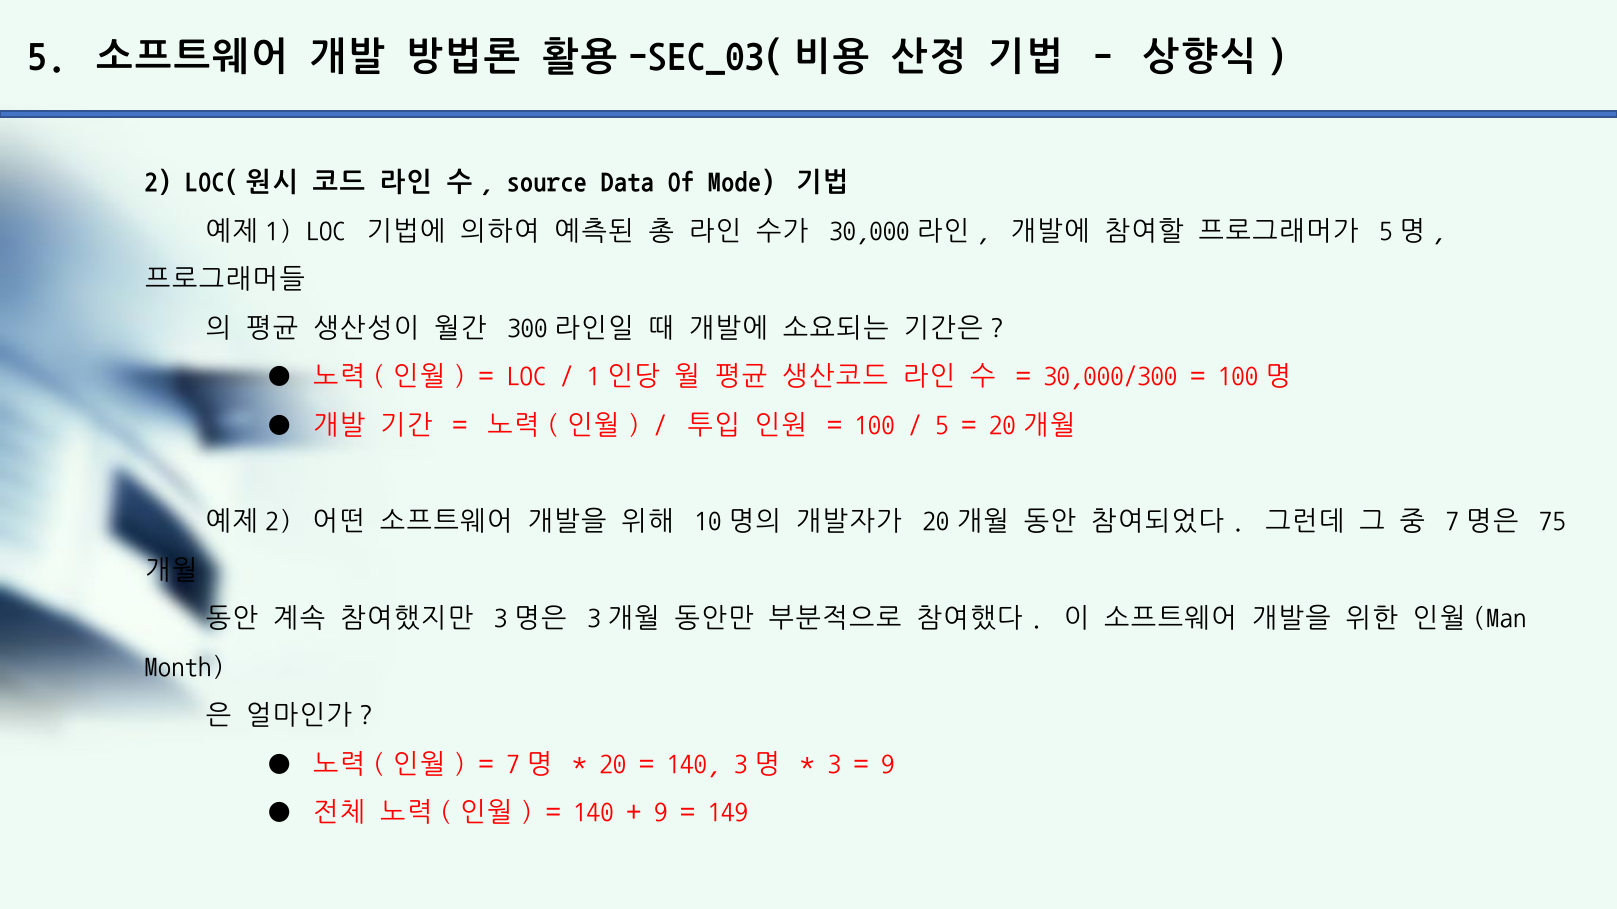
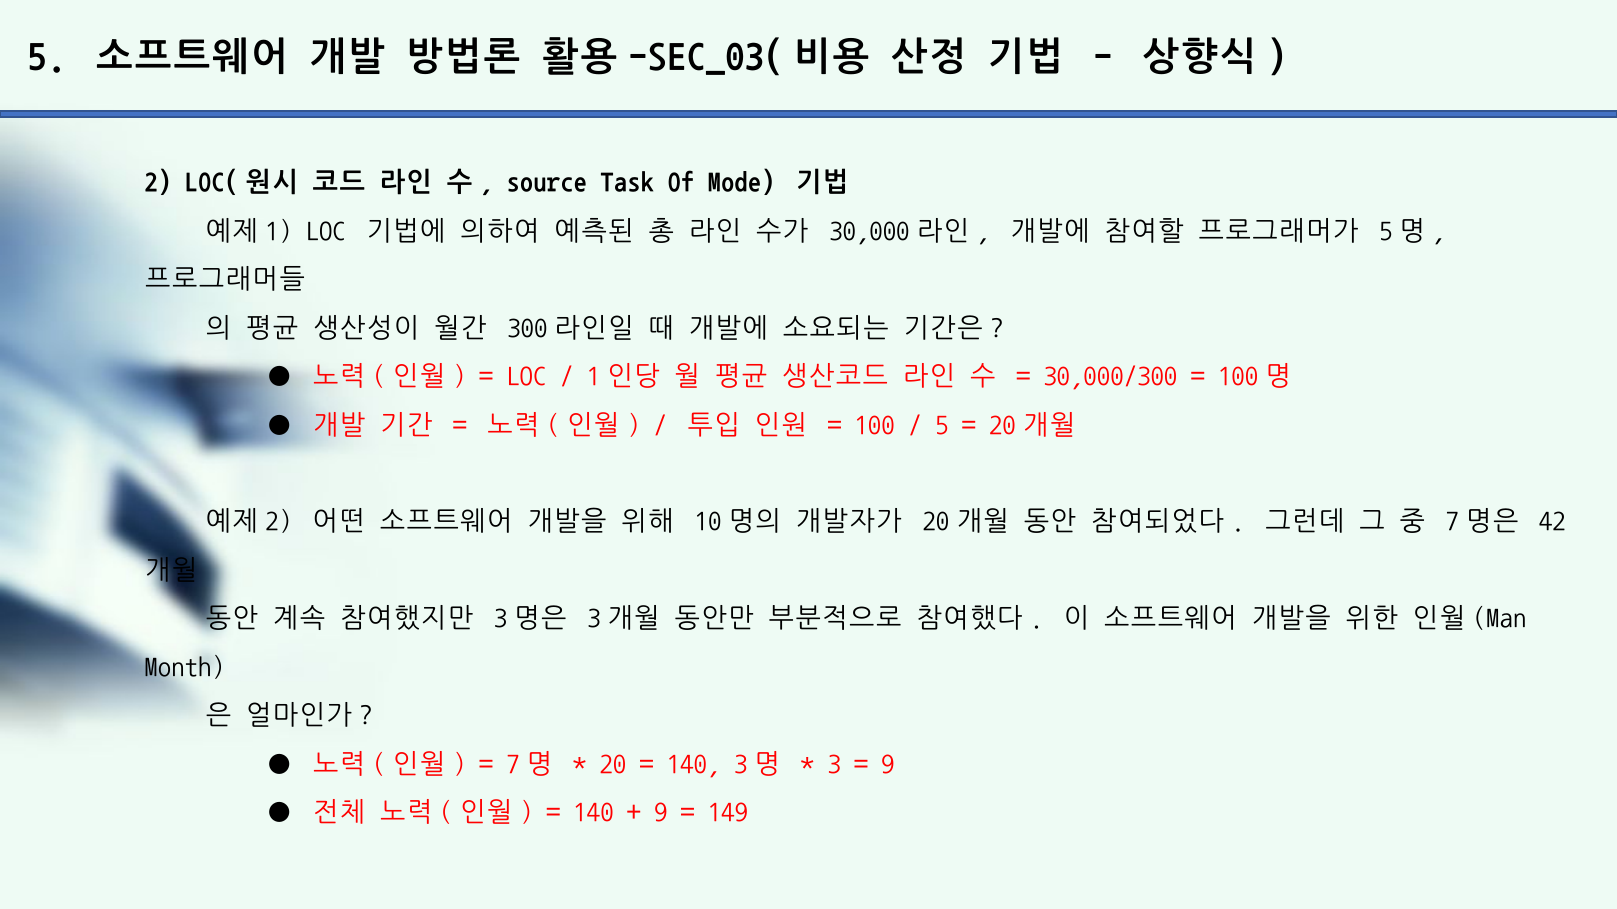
Data: Data -> Task
75: 75 -> 42
